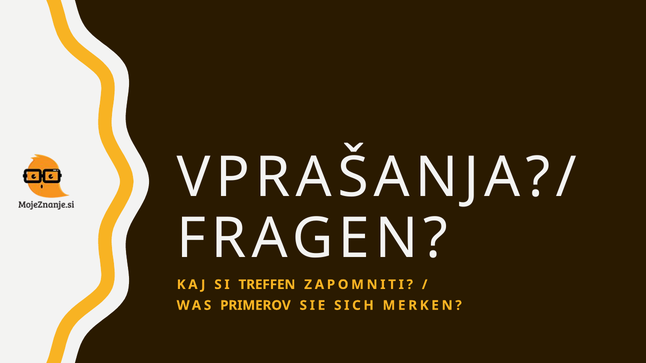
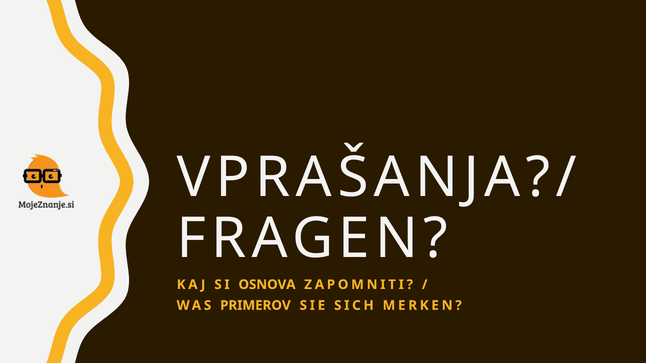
TREFFEN: TREFFEN -> OSNOVA
